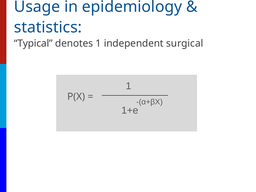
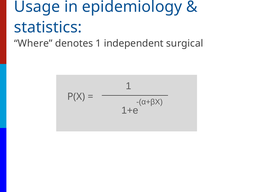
Typical: Typical -> Where
